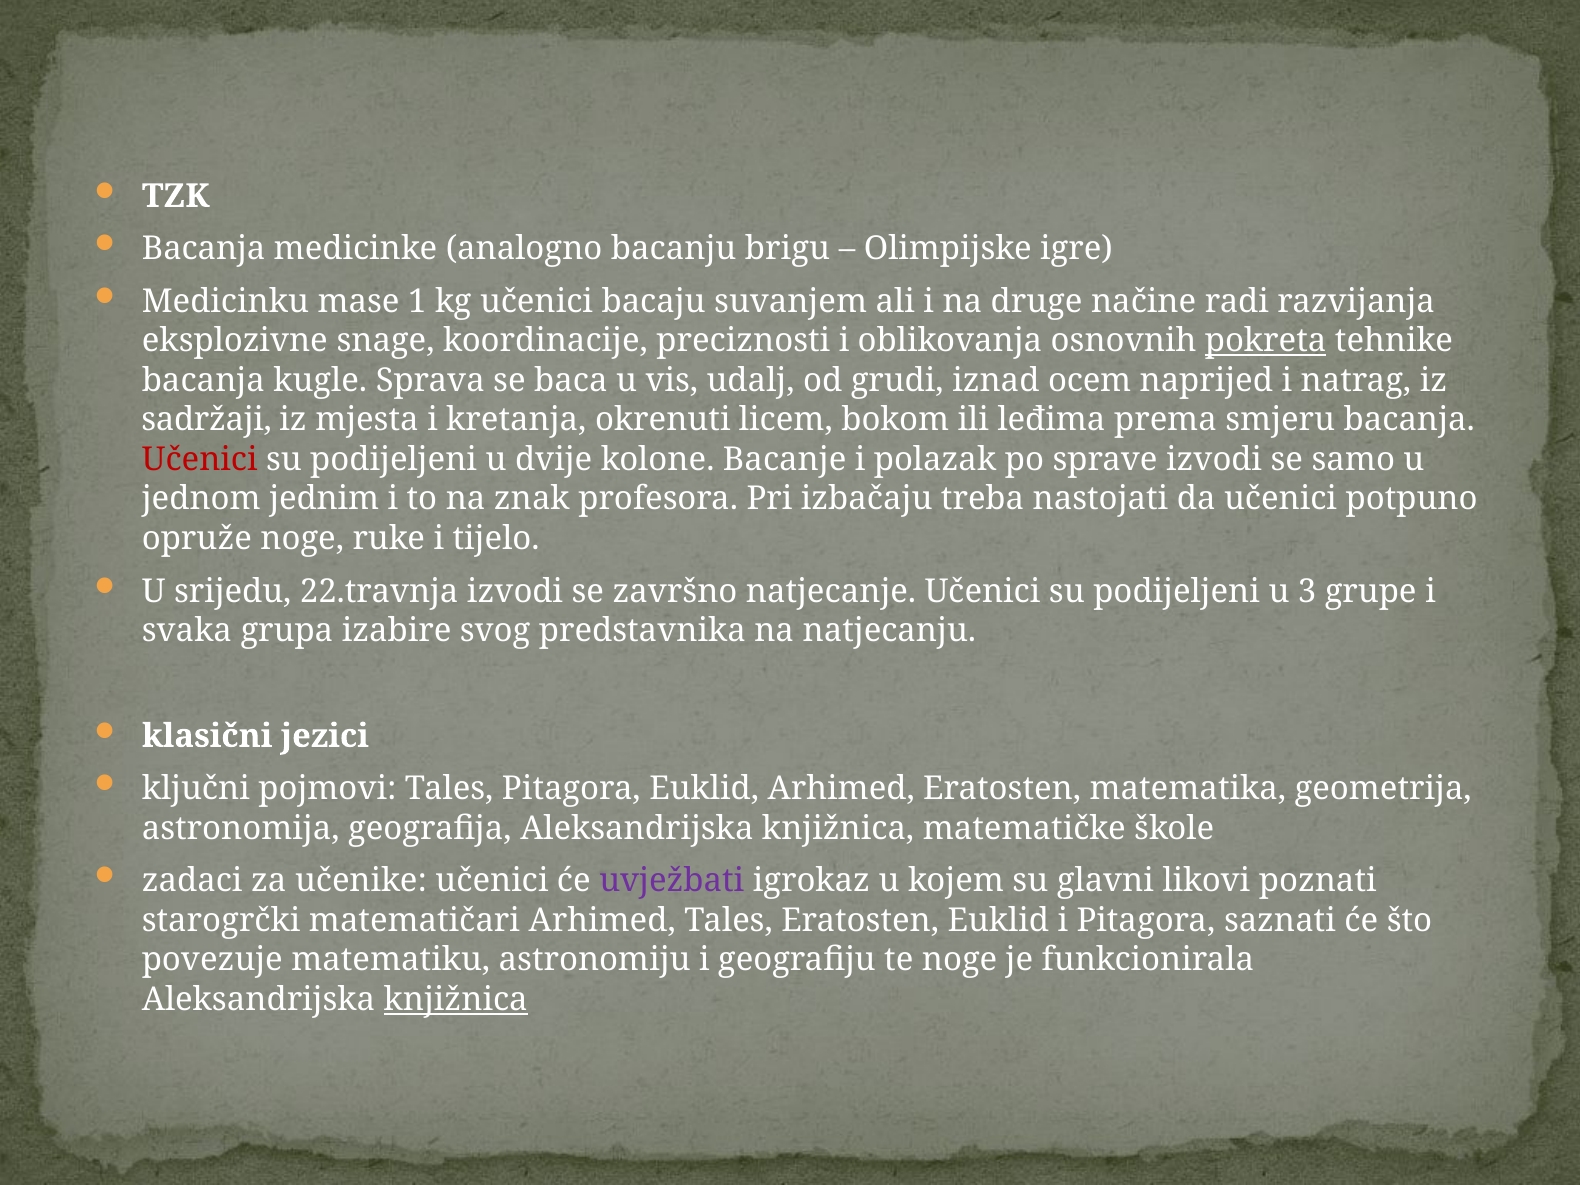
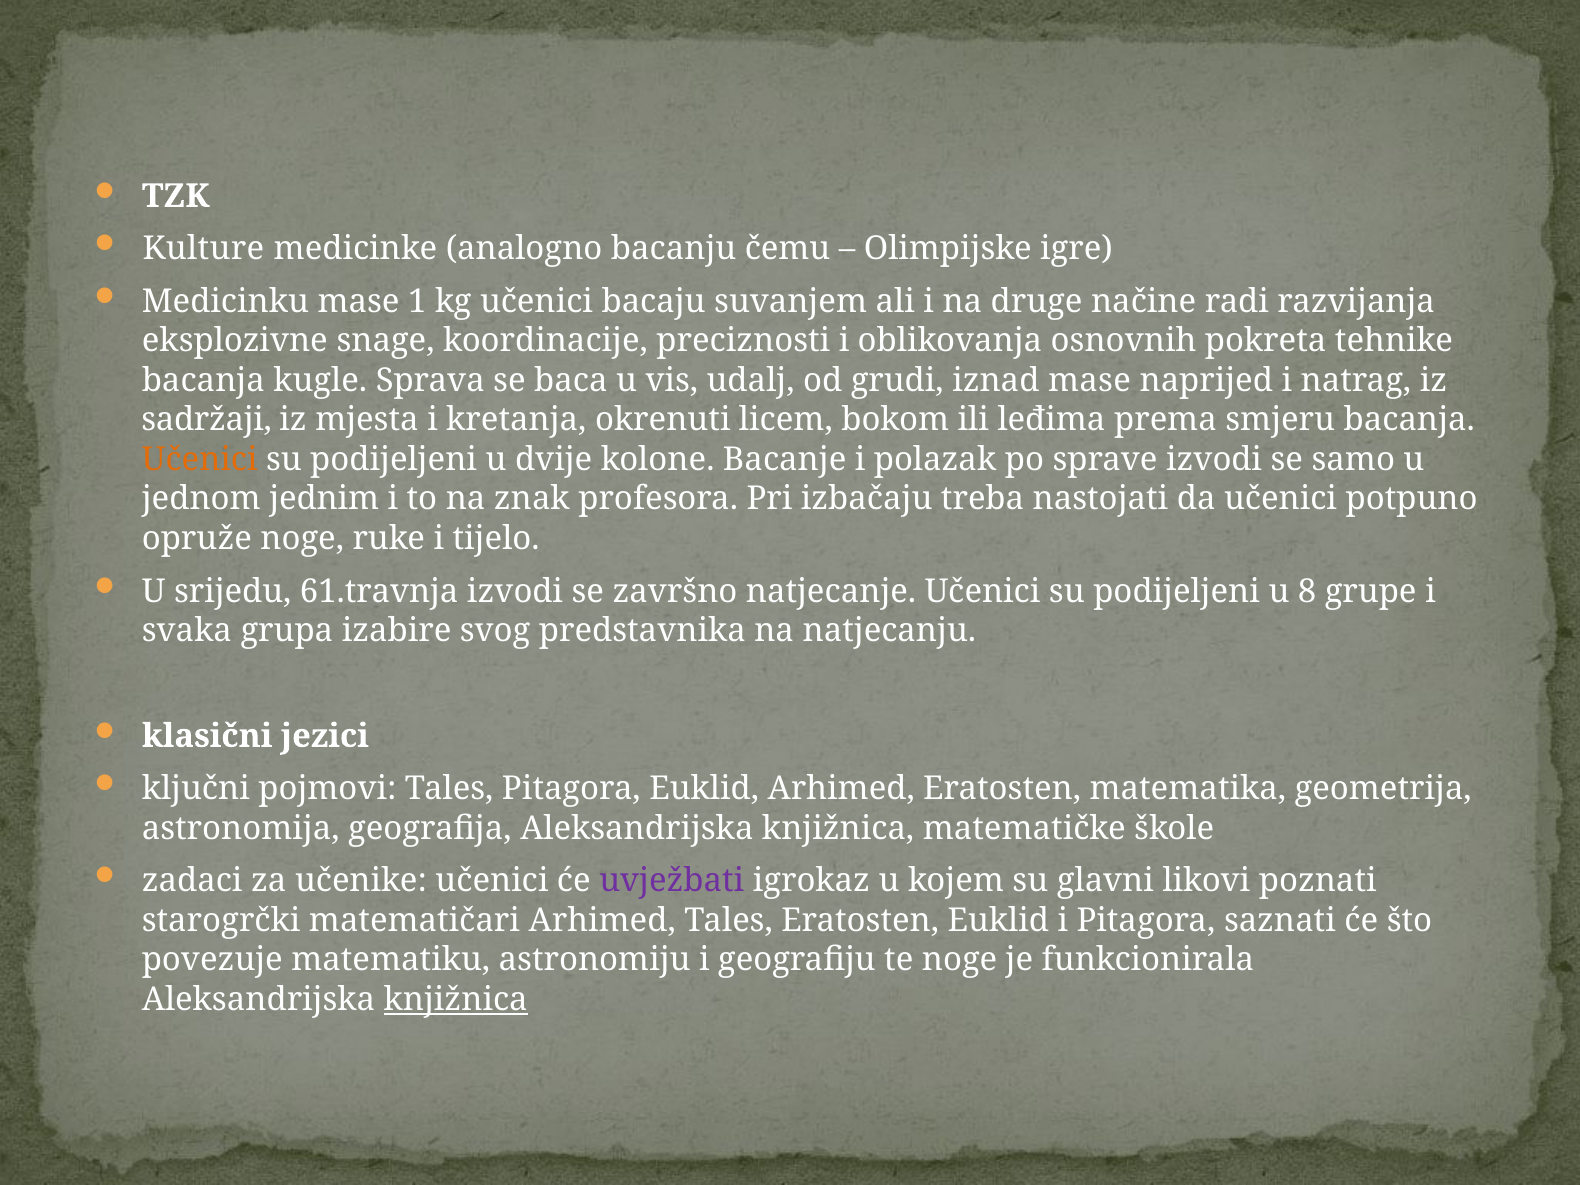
Bacanja at (204, 249): Bacanja -> Kulture
brigu: brigu -> čemu
pokreta underline: present -> none
iznad ocem: ocem -> mase
Učenici at (200, 459) colour: red -> orange
22.travnja: 22.travnja -> 61.travnja
3: 3 -> 8
